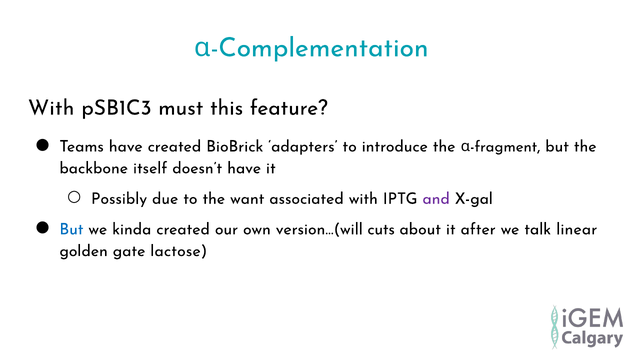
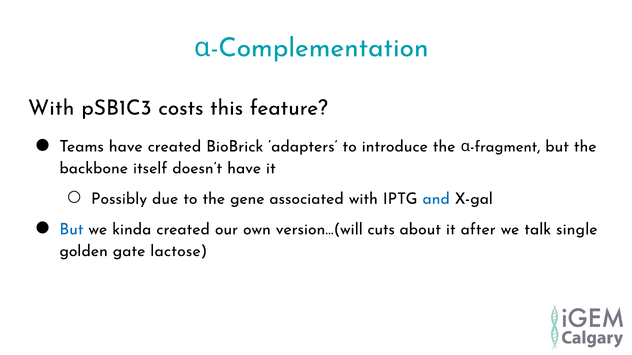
must: must -> costs
want: want -> gene
and colour: purple -> blue
linear: linear -> single
